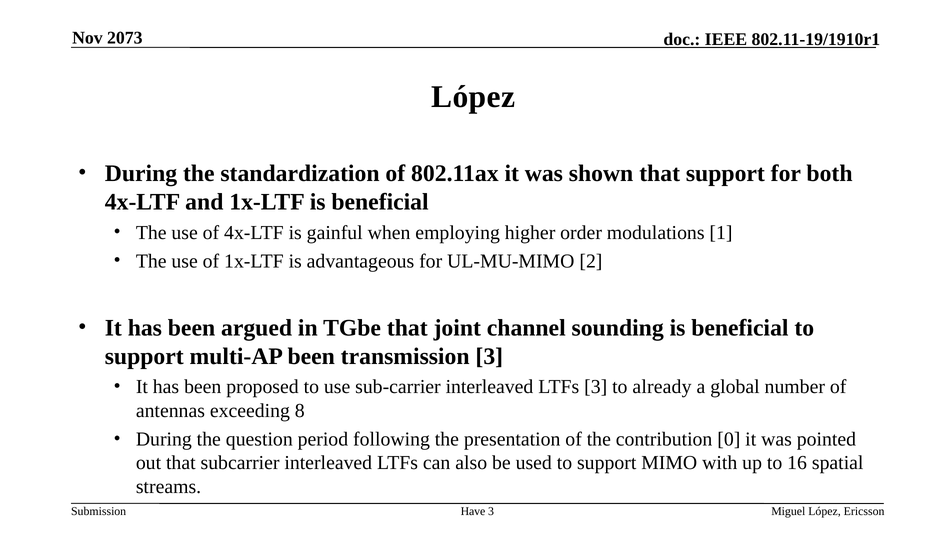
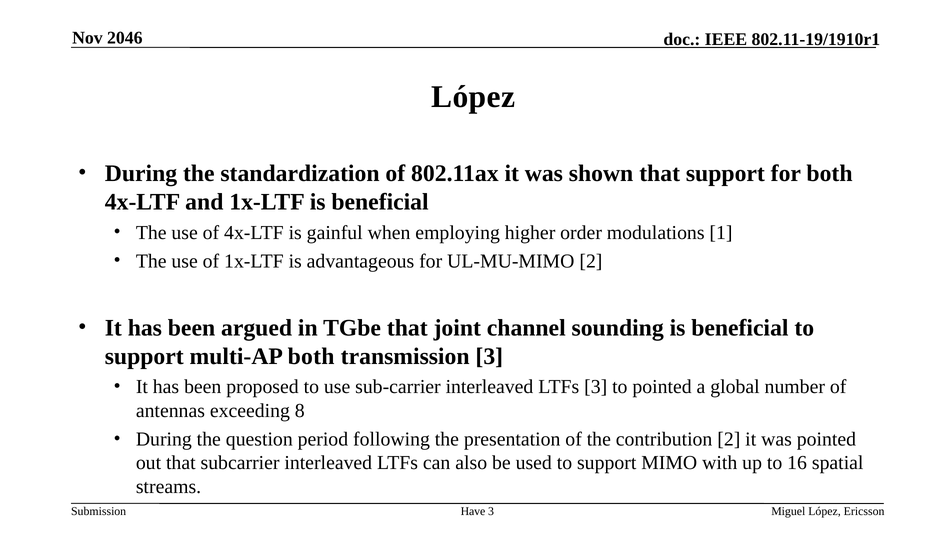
2073: 2073 -> 2046
multi-AP been: been -> both
to already: already -> pointed
contribution 0: 0 -> 2
